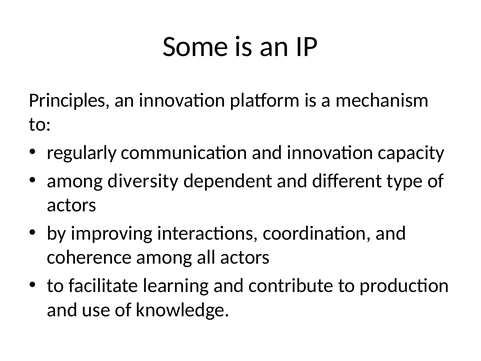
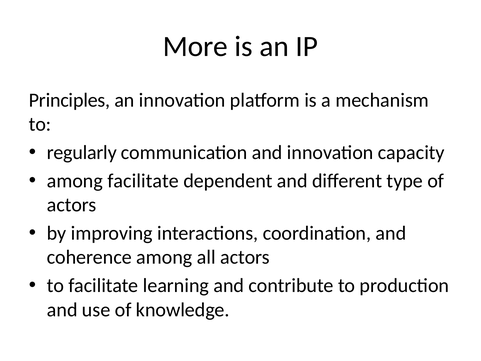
Some: Some -> More
among diversity: diversity -> facilitate
